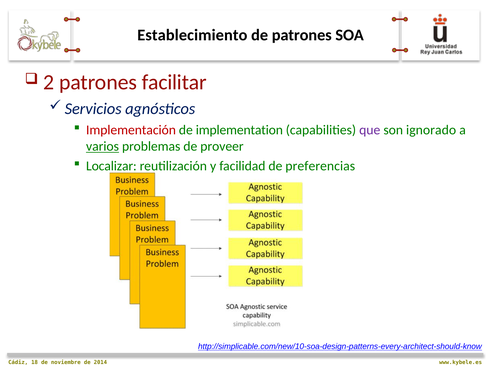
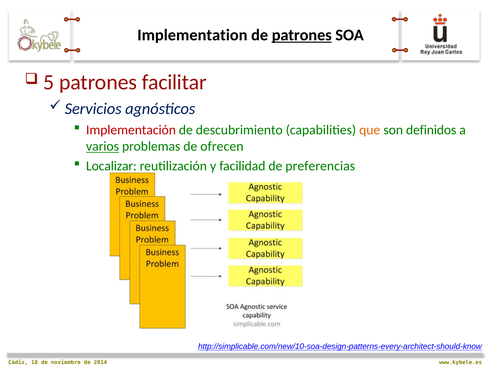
Establecimiento: Establecimiento -> Implementation
patrones at (302, 35) underline: none -> present
2: 2 -> 5
implementation: implementation -> descubrimiento
que colour: purple -> orange
ignorado: ignorado -> definidos
proveer: proveer -> ofrecen
